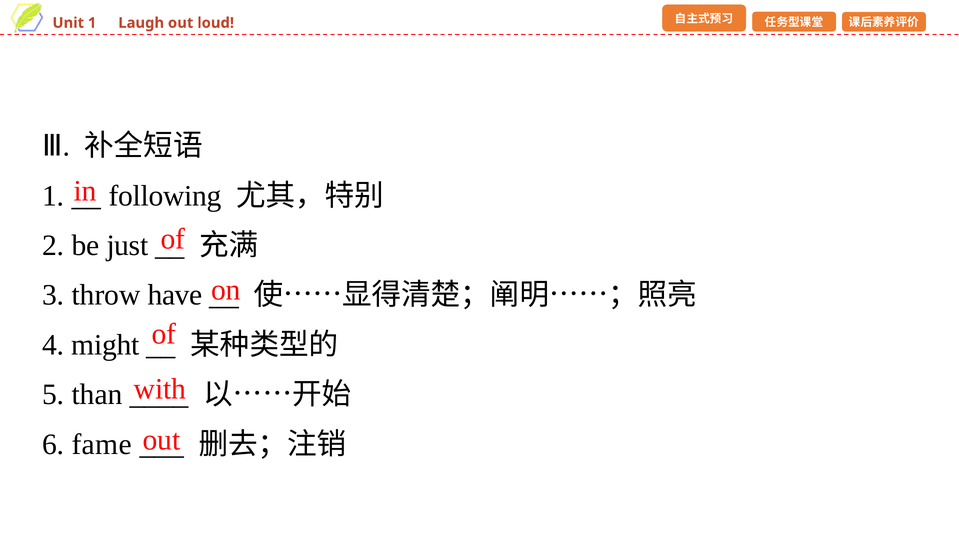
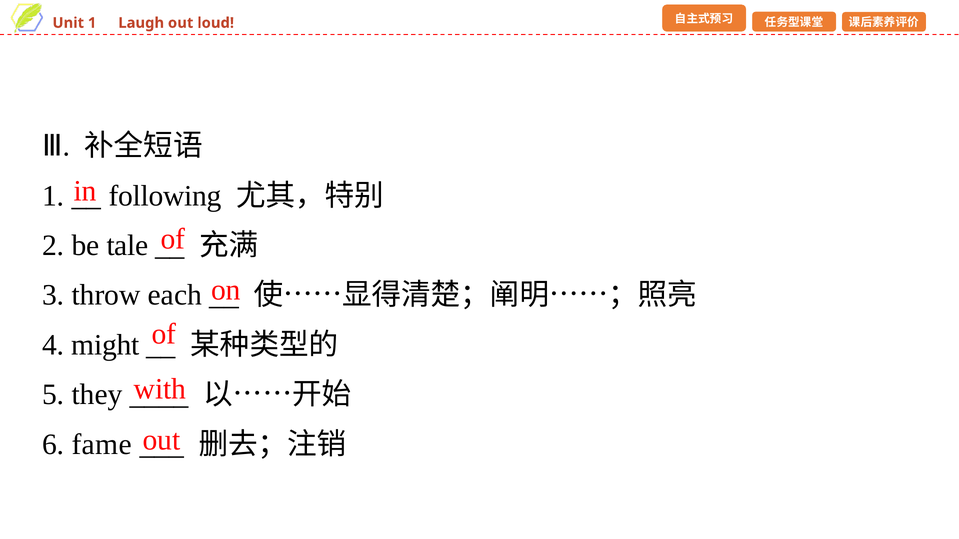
just: just -> tale
have: have -> each
than: than -> they
